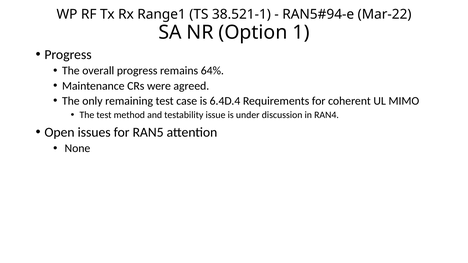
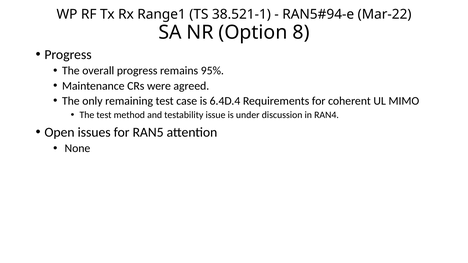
1: 1 -> 8
64%: 64% -> 95%
